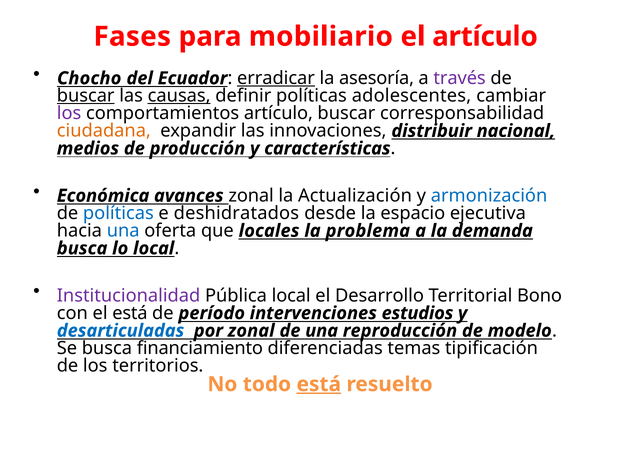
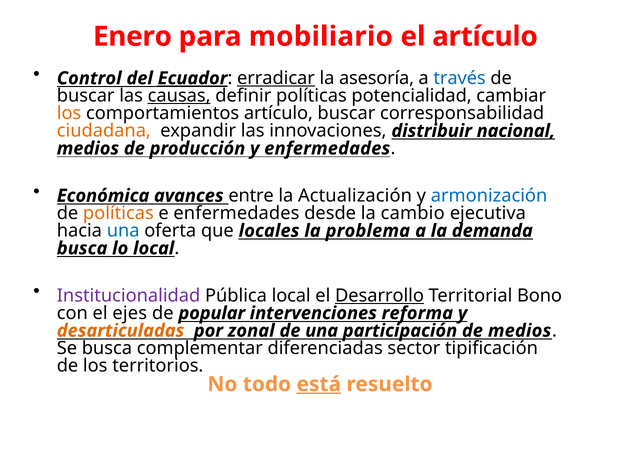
Fases: Fases -> Enero
Chocho: Chocho -> Control
Ecuador underline: none -> present
través colour: purple -> blue
buscar at (86, 96) underline: present -> none
adolescentes: adolescentes -> potencialidad
los at (69, 113) colour: purple -> orange
y características: características -> enfermedades
avances zonal: zonal -> entre
políticas at (118, 213) colour: blue -> orange
e deshidratados: deshidratados -> enfermedades
espacio: espacio -> cambio
Desarrollo underline: none -> present
el está: está -> ejes
período: período -> popular
estudios: estudios -> reforma
desarticuladas colour: blue -> orange
reproducción: reproducción -> participación
de modelo: modelo -> medios
financiamiento: financiamiento -> complementar
temas: temas -> sector
